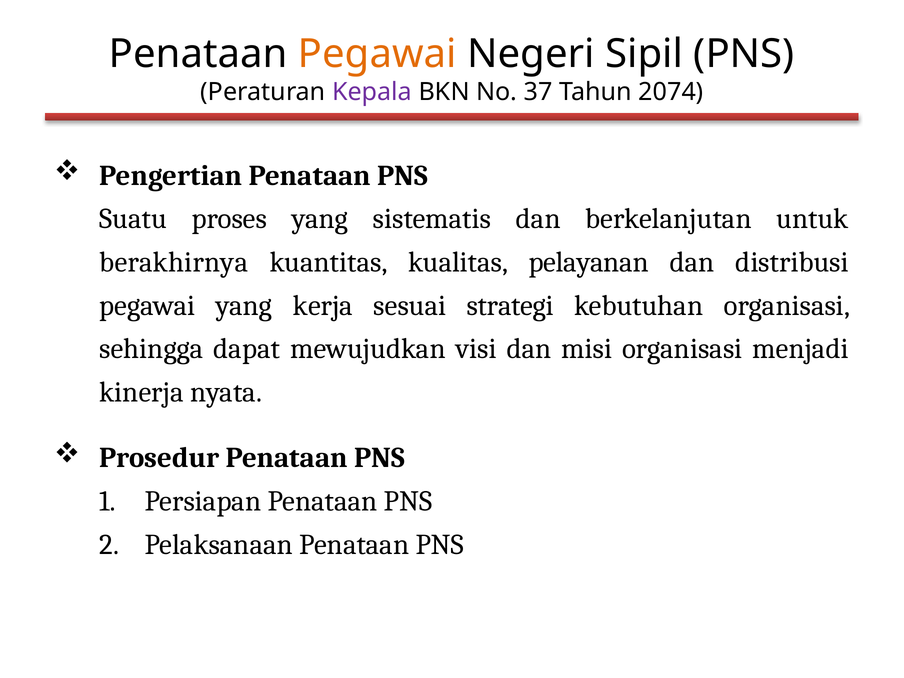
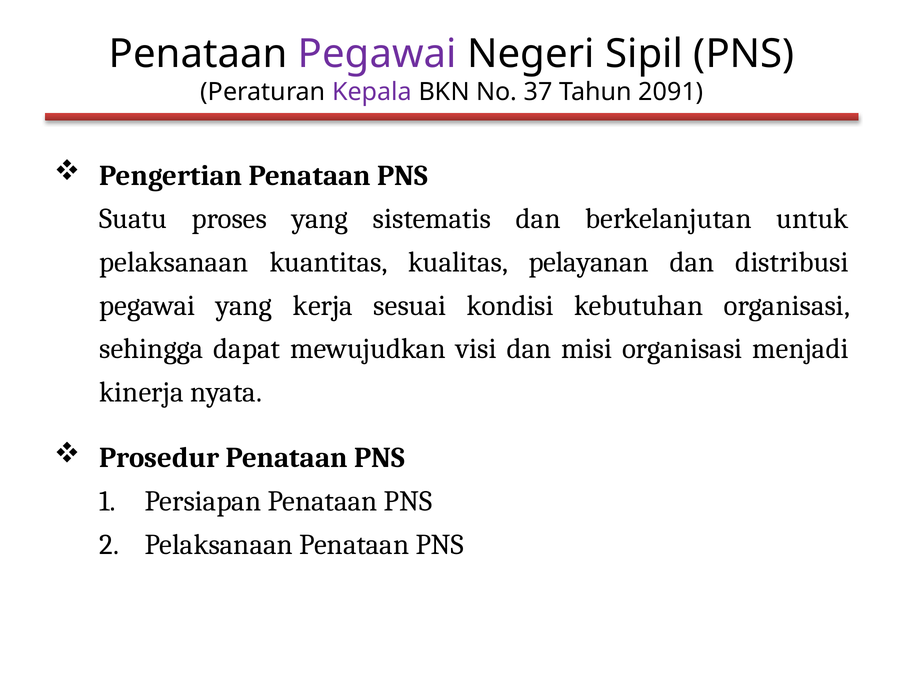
Pegawai at (377, 54) colour: orange -> purple
2074: 2074 -> 2091
berakhirnya at (174, 262): berakhirnya -> pelaksanaan
strategi: strategi -> kondisi
